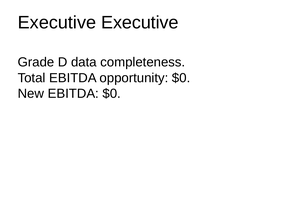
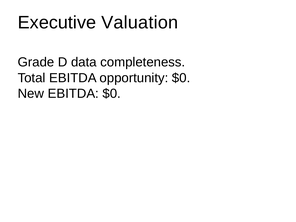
Executive Executive: Executive -> Valuation
